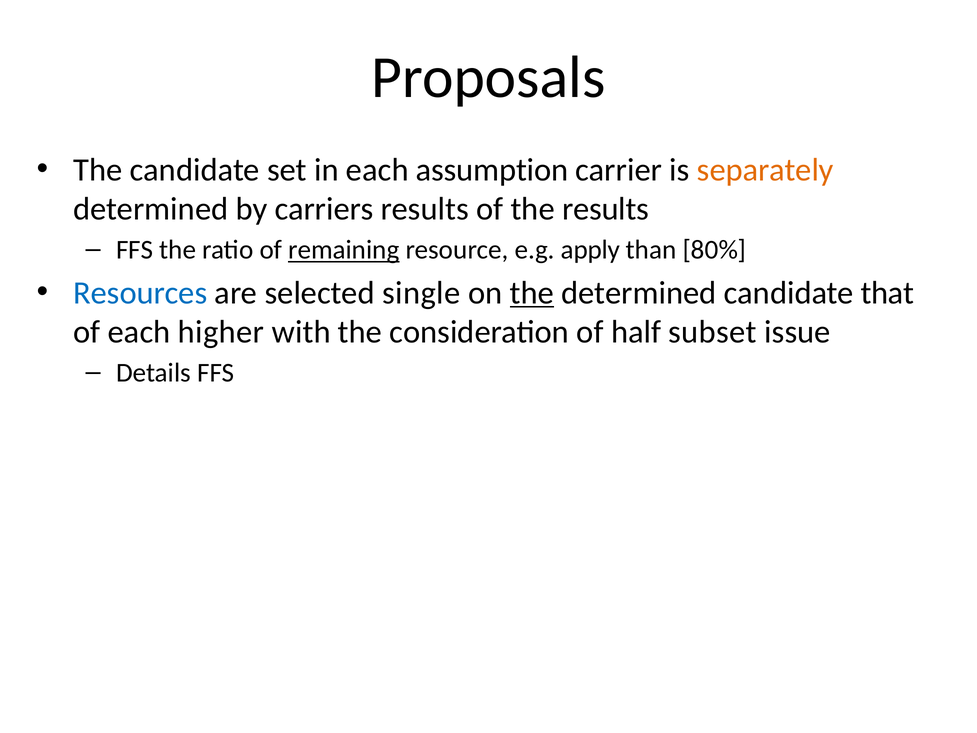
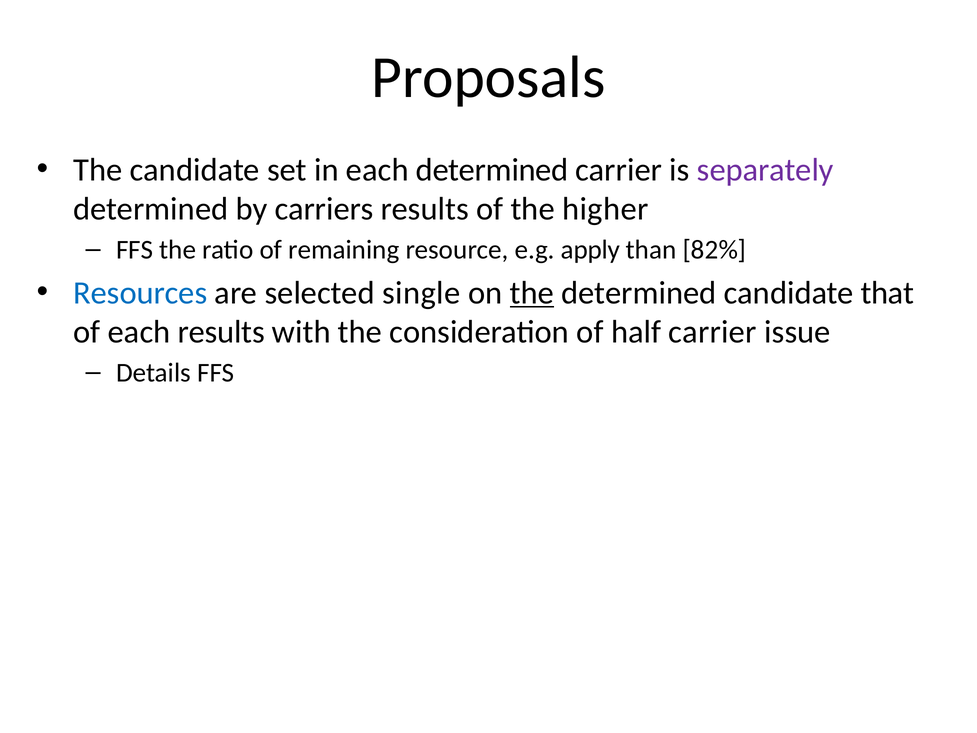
each assumption: assumption -> determined
separately colour: orange -> purple
the results: results -> higher
remaining underline: present -> none
80%: 80% -> 82%
each higher: higher -> results
half subset: subset -> carrier
